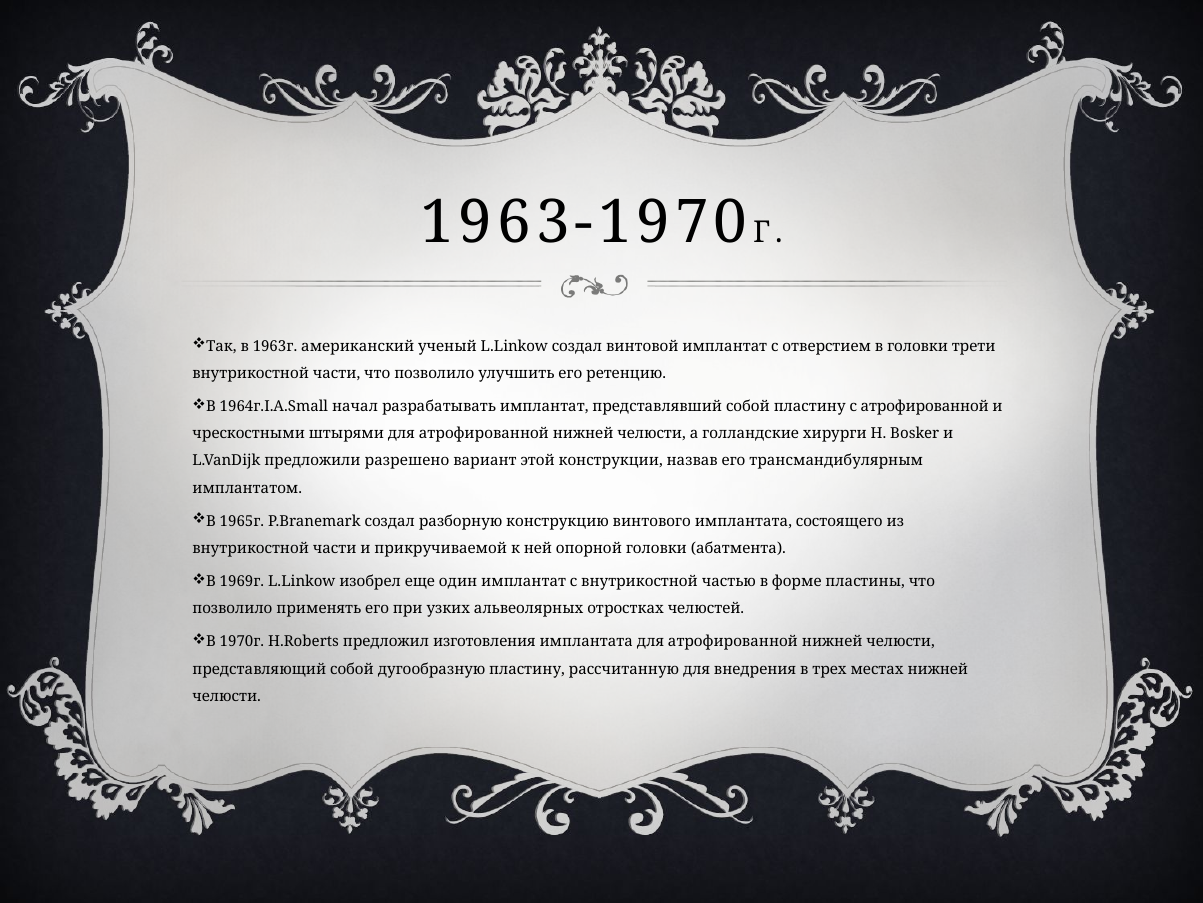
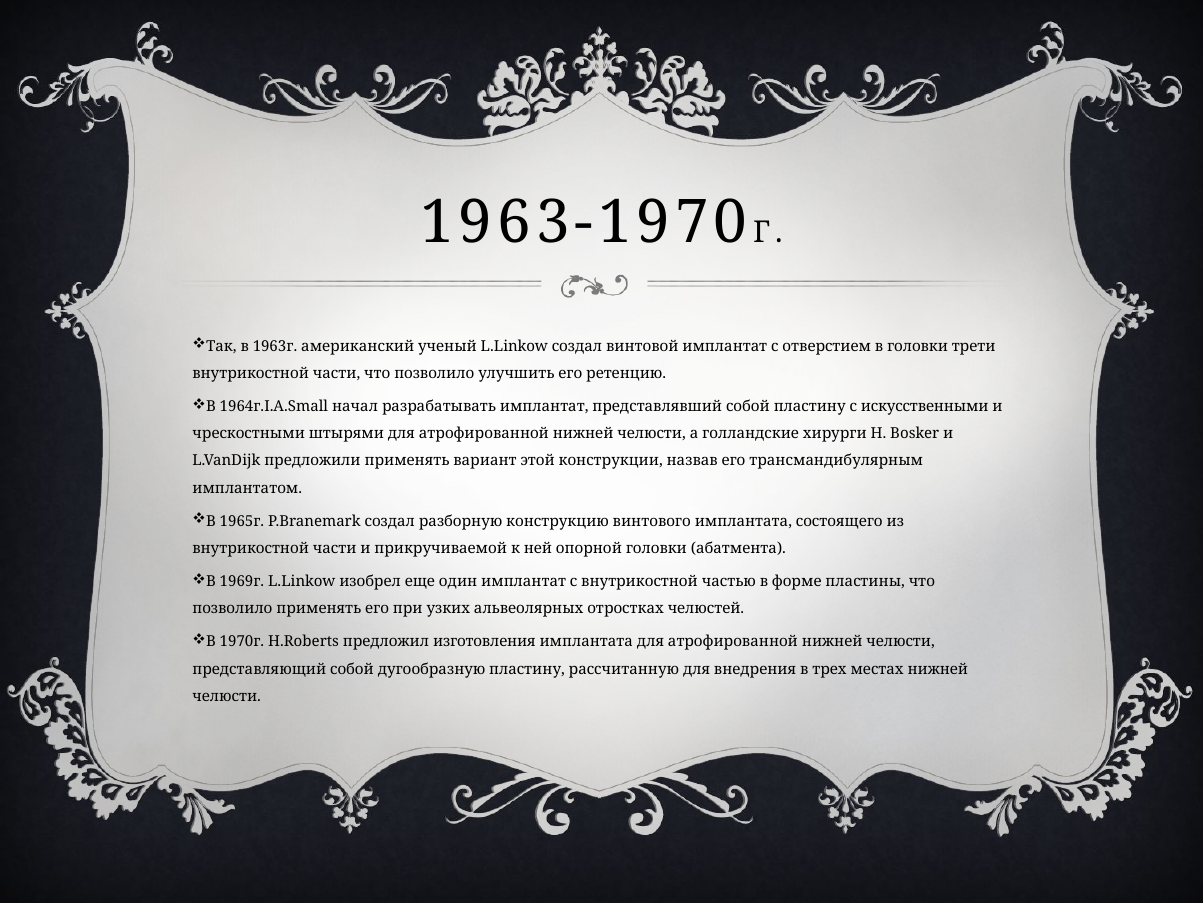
с атрофированной: атрофированной -> искусственными
предложили разрешено: разрешено -> применять
